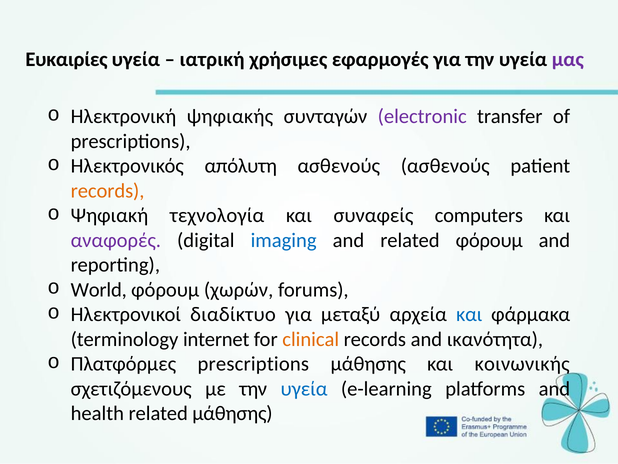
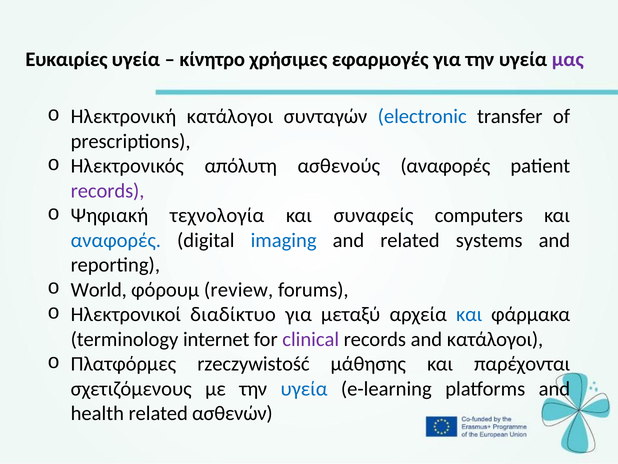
ιατρική: ιατρική -> κίνητρο
Ηλεκτρονική ψηφιακής: ψηφιακής -> κατάλογοι
electronic colour: purple -> blue
ασθενούς ασθενούς: ασθενούς -> αναφορές
records at (108, 191) colour: orange -> purple
αναφορές at (116, 240) colour: purple -> blue
related φόρουμ: φόρουμ -> systems
χωρών: χωρών -> review
clinical colour: orange -> purple
and ικανότητα: ικανότητα -> κατάλογοι
Πλατφόρμες prescriptions: prescriptions -> rzeczywistość
κοινωνικής: κοινωνικής -> παρέχονται
related μάθησης: μάθησης -> ασθενών
